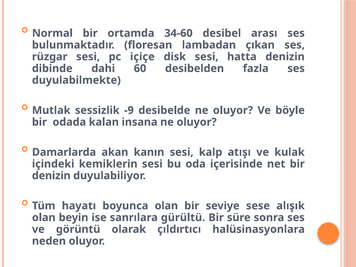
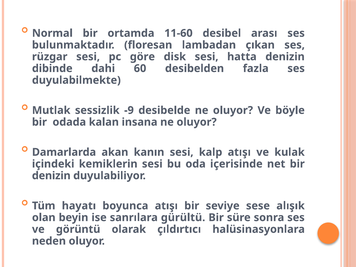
34-60: 34-60 -> 11-60
içiçe: içiçe -> göre
boyunca olan: olan -> atışı
